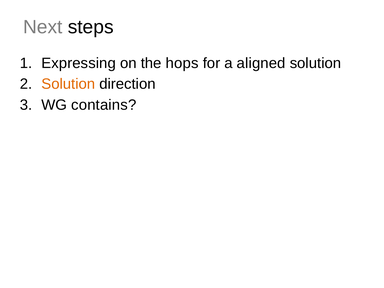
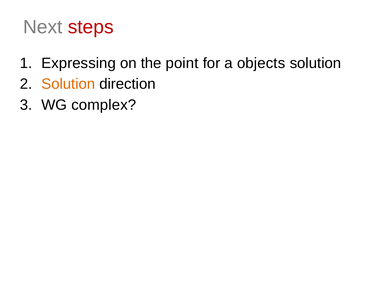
steps colour: black -> red
hops: hops -> point
aligned: aligned -> objects
contains: contains -> complex
